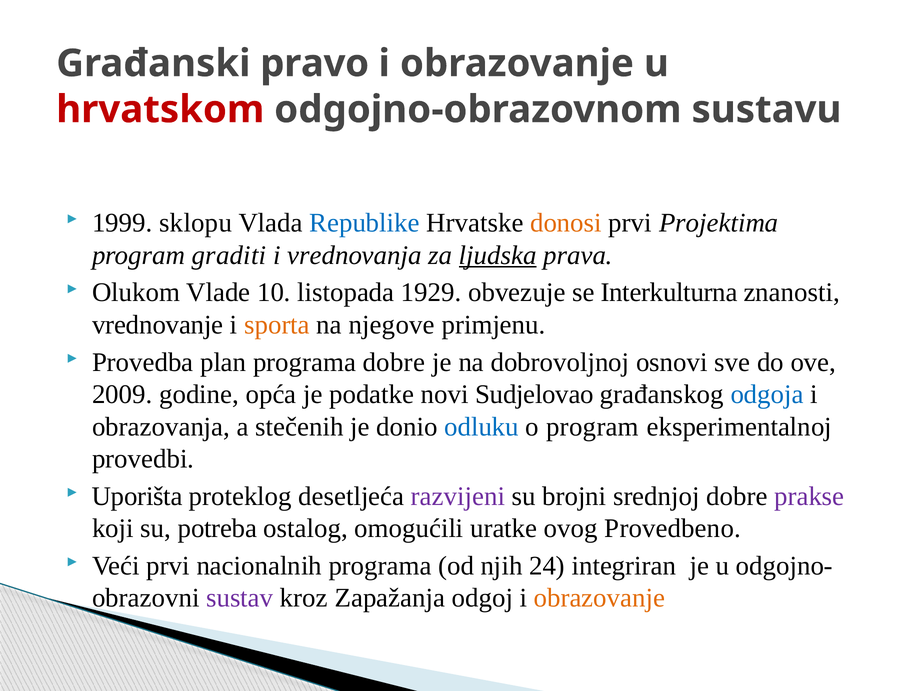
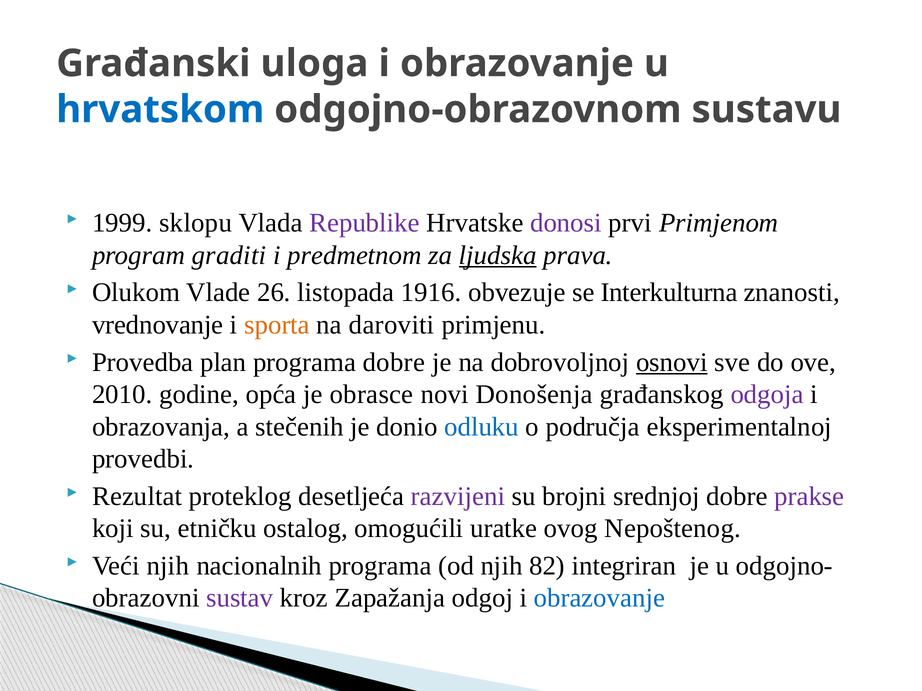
pravo: pravo -> uloga
hrvatskom colour: red -> blue
Republike colour: blue -> purple
donosi colour: orange -> purple
Projektima: Projektima -> Primjenom
vrednovanja: vrednovanja -> predmetnom
10: 10 -> 26
1929: 1929 -> 1916
njegove: njegove -> daroviti
osnovi underline: none -> present
2009: 2009 -> 2010
podatke: podatke -> obrasce
Sudjelovao: Sudjelovao -> Donošenja
odgoja colour: blue -> purple
o program: program -> područja
Uporišta: Uporišta -> Rezultat
potreba: potreba -> etničku
Provedbeno: Provedbeno -> Nepoštenog
Veći prvi: prvi -> njih
24: 24 -> 82
obrazovanje at (599, 599) colour: orange -> blue
